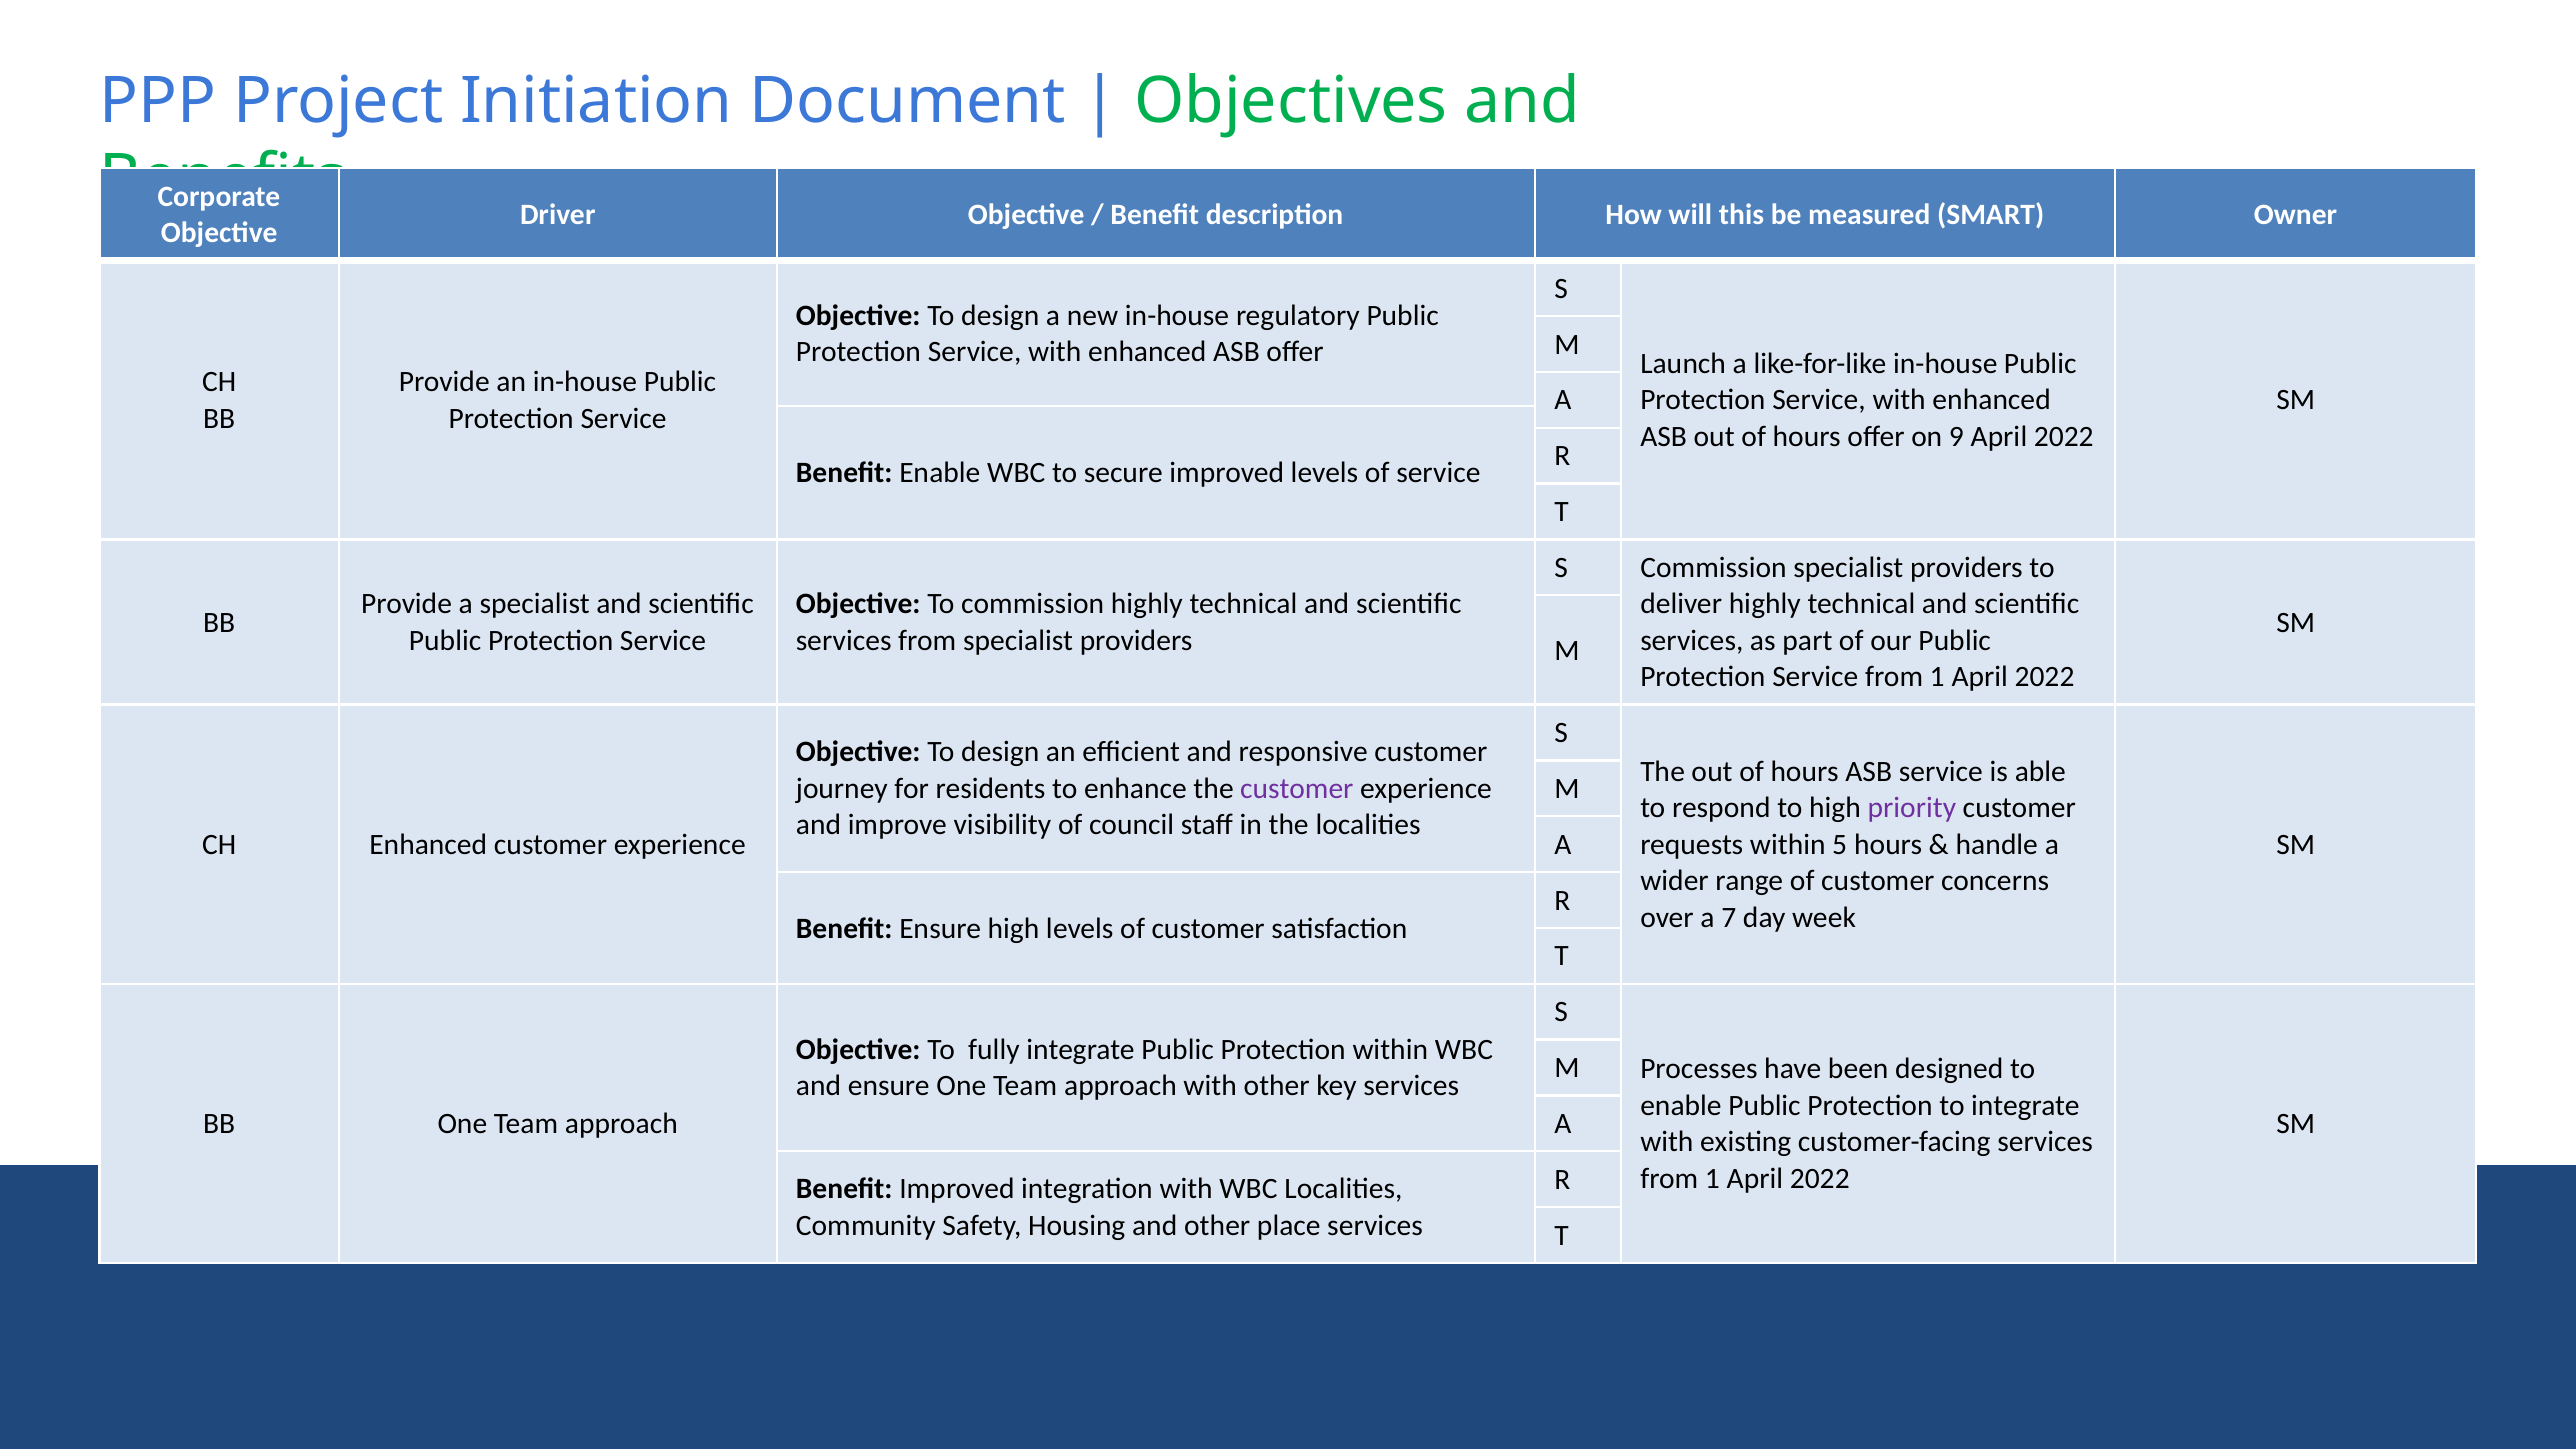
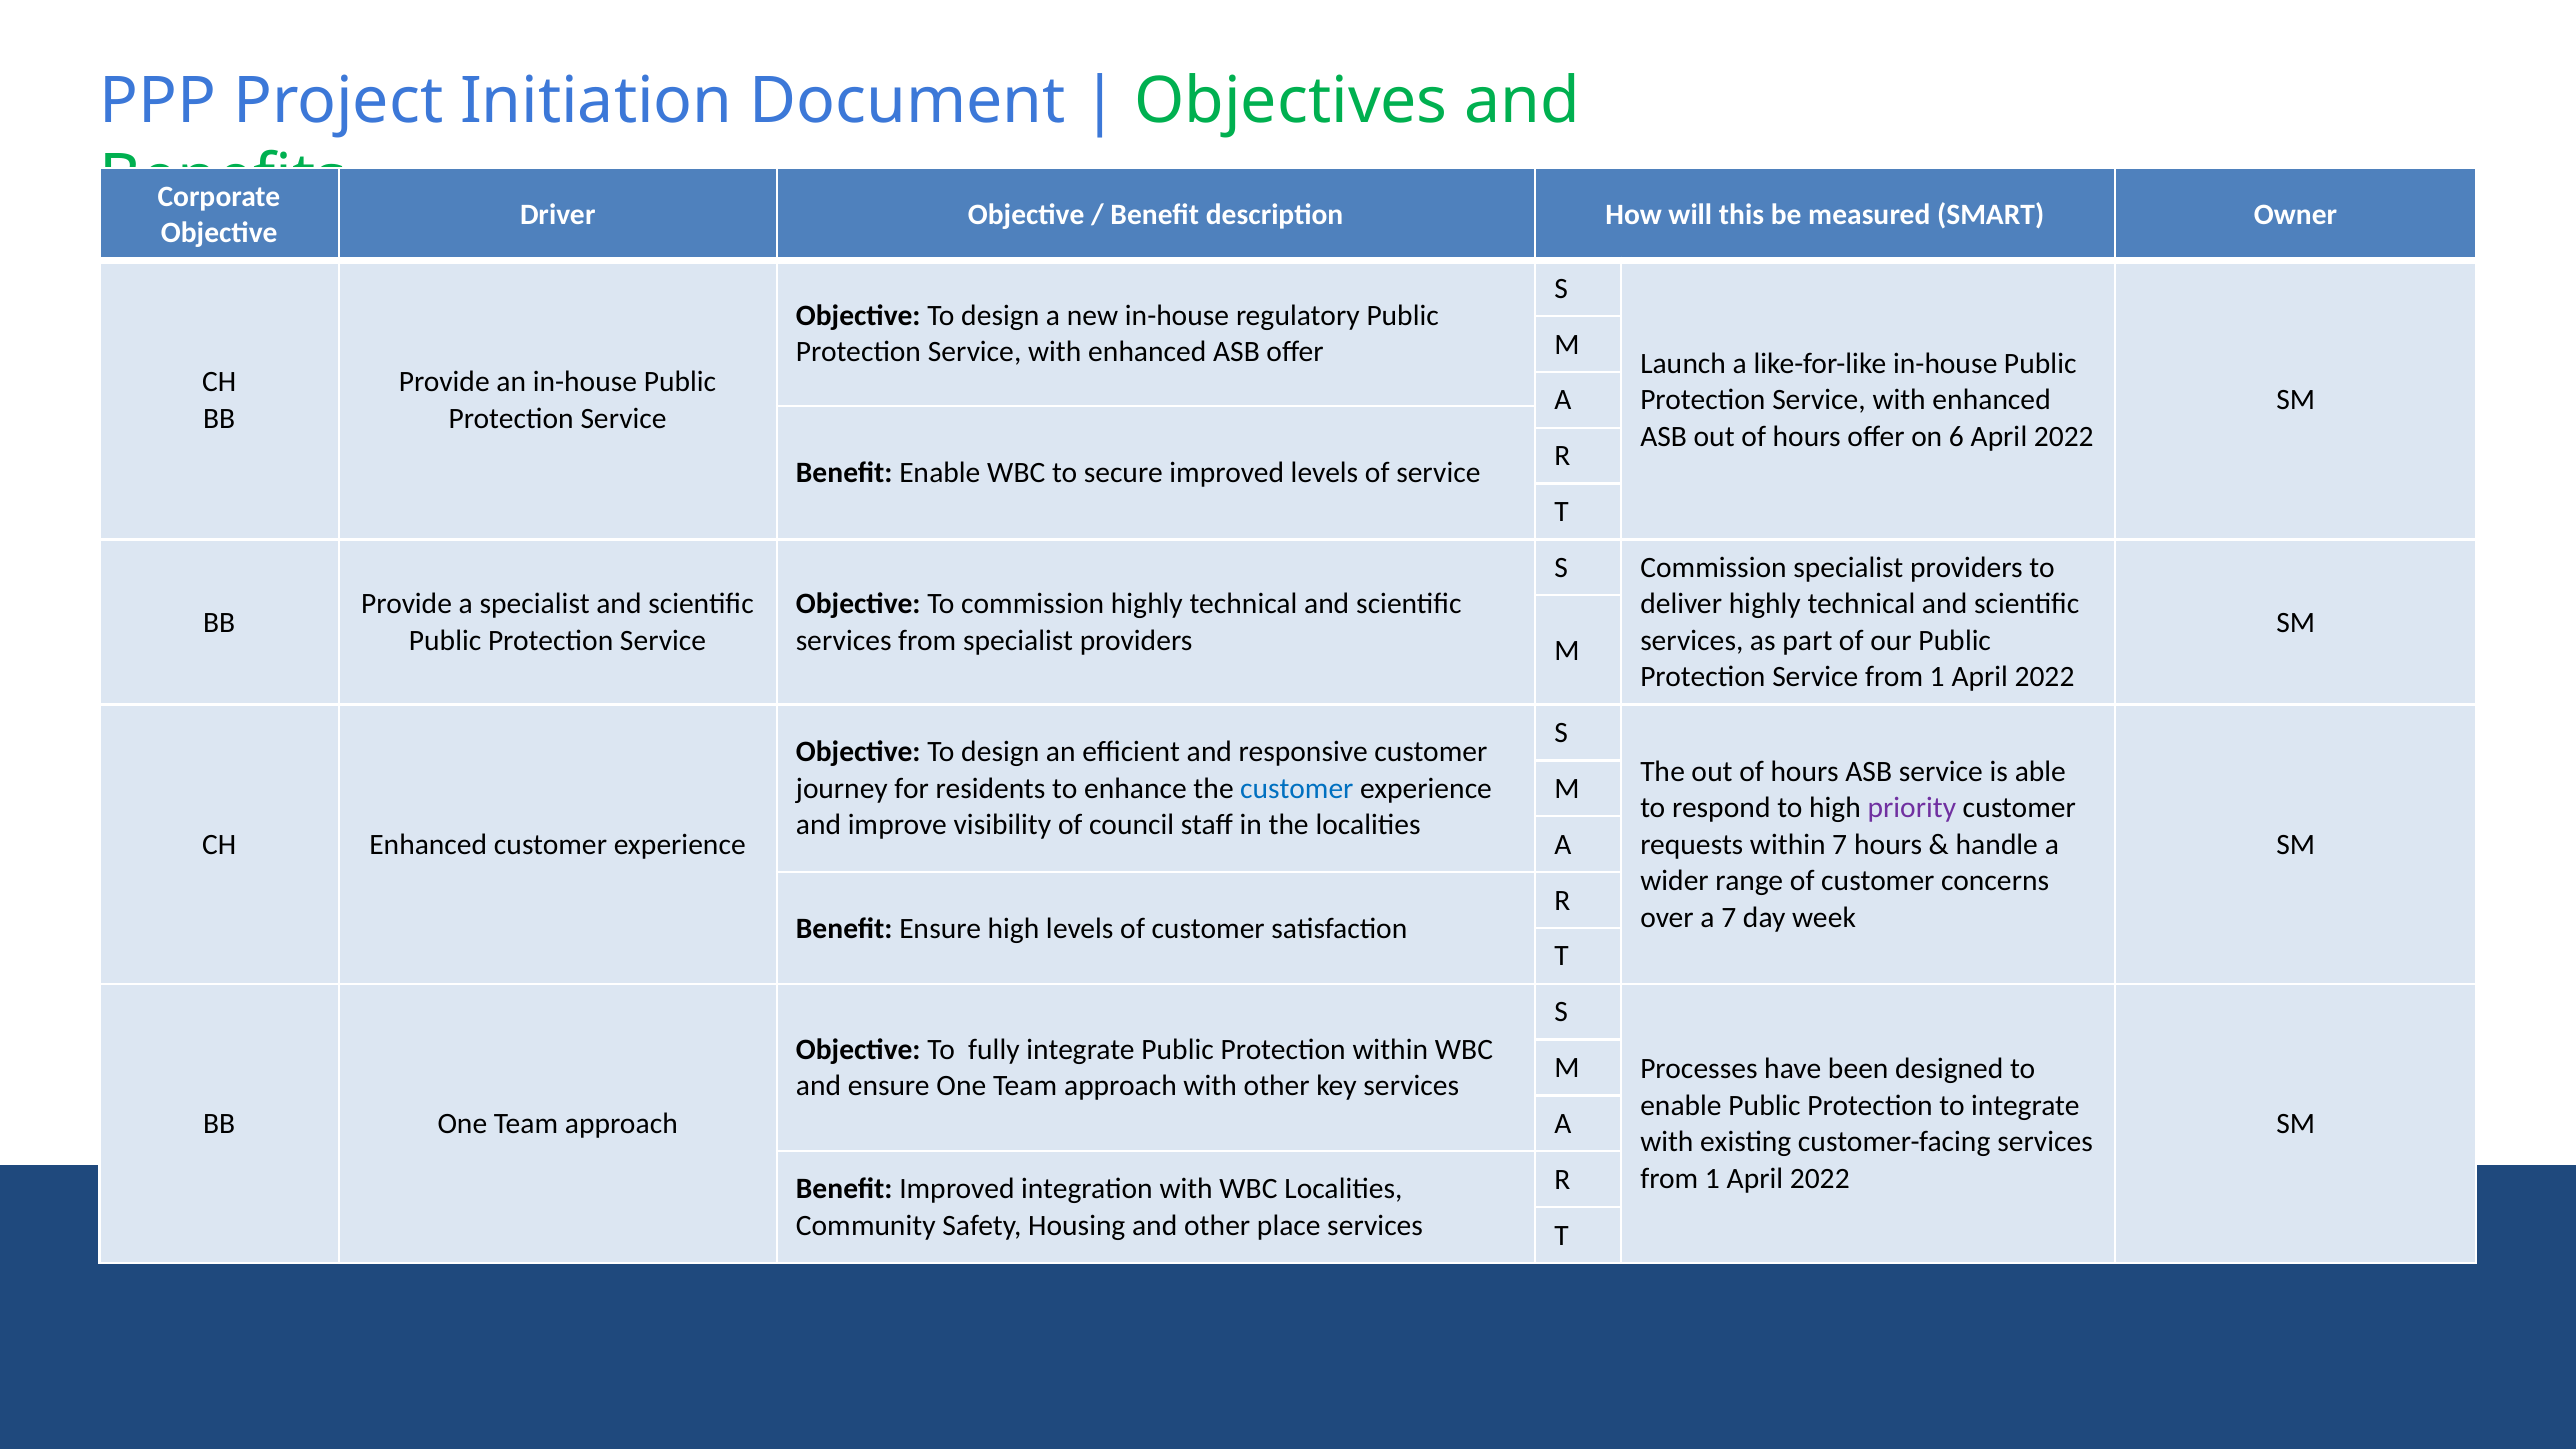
9: 9 -> 6
customer at (1297, 789) colour: purple -> blue
within 5: 5 -> 7
